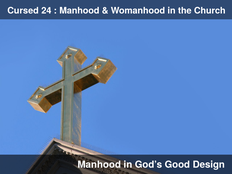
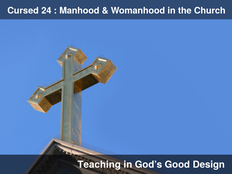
Manhood at (99, 165): Manhood -> Teaching
